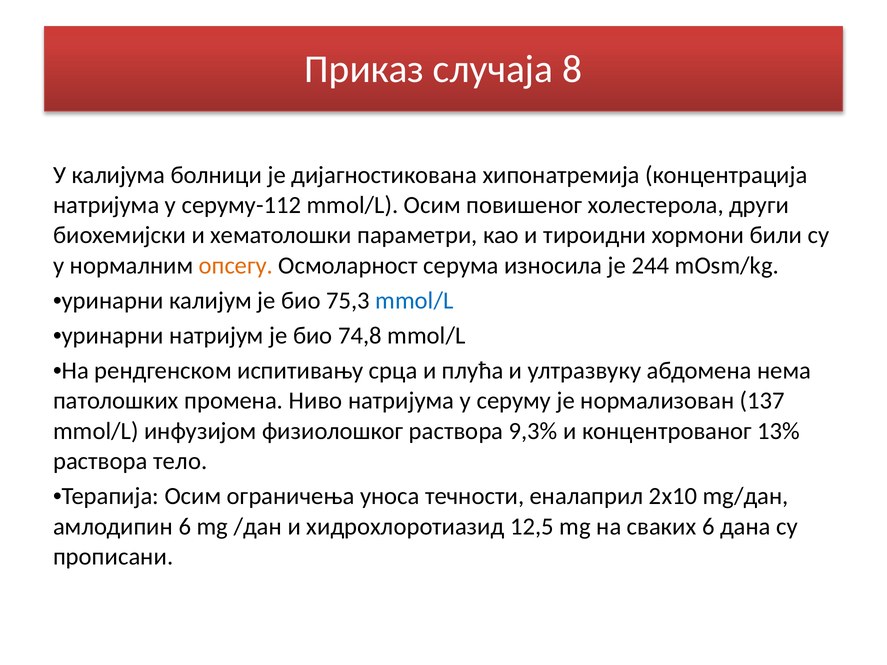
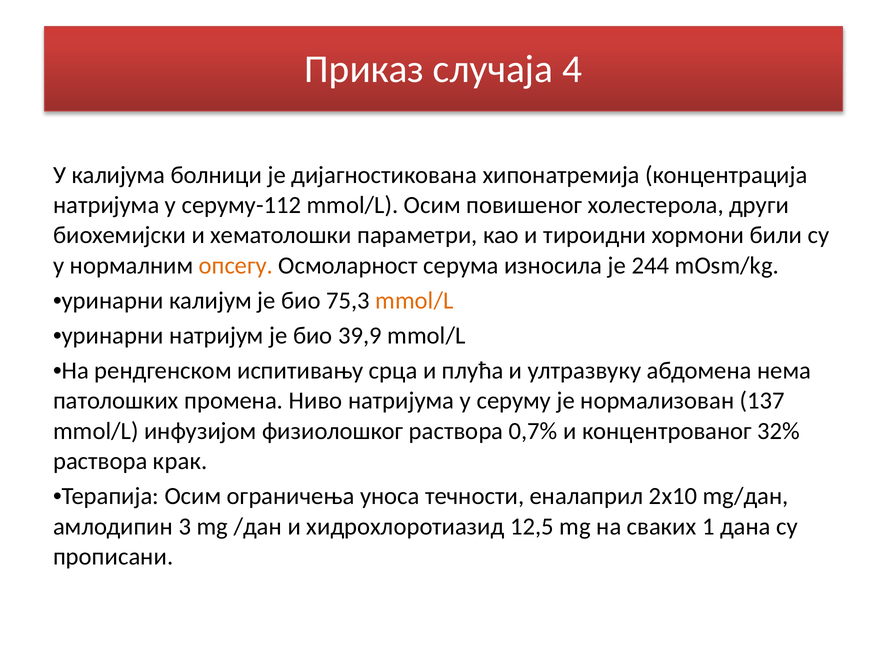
8: 8 -> 4
mmol/L at (414, 301) colour: blue -> orange
74,8: 74,8 -> 39,9
9,3%: 9,3% -> 0,7%
13%: 13% -> 32%
тело: тело -> крак
амлодипин 6: 6 -> 3
сваких 6: 6 -> 1
